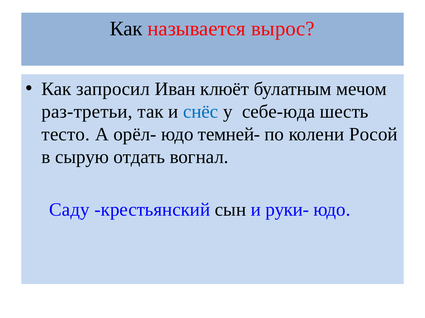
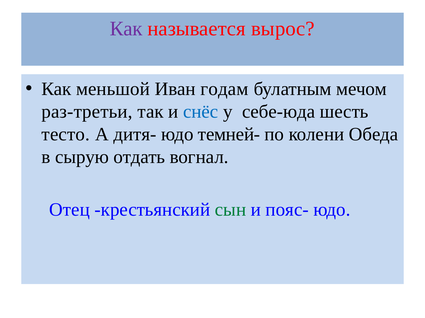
Как at (126, 29) colour: black -> purple
запросил: запросил -> меньшой
клюёт: клюёт -> годам
орёл-: орёл- -> дитя-
Росой: Росой -> Обеда
Саду: Саду -> Отец
сын colour: black -> green
руки-: руки- -> пояс-
